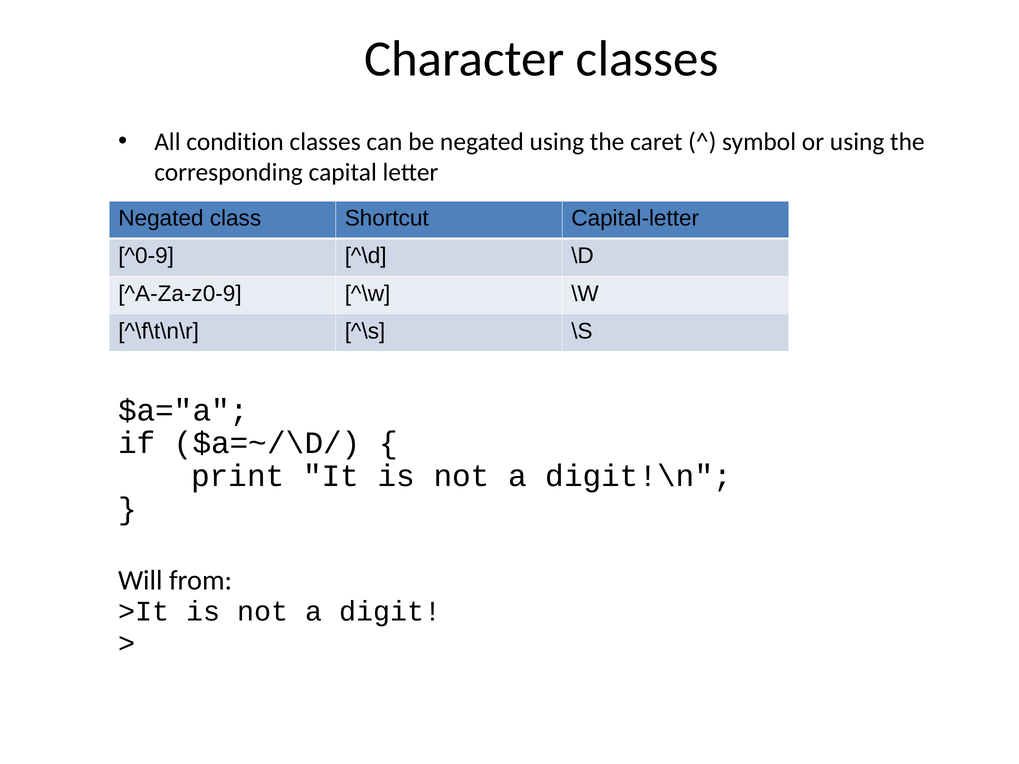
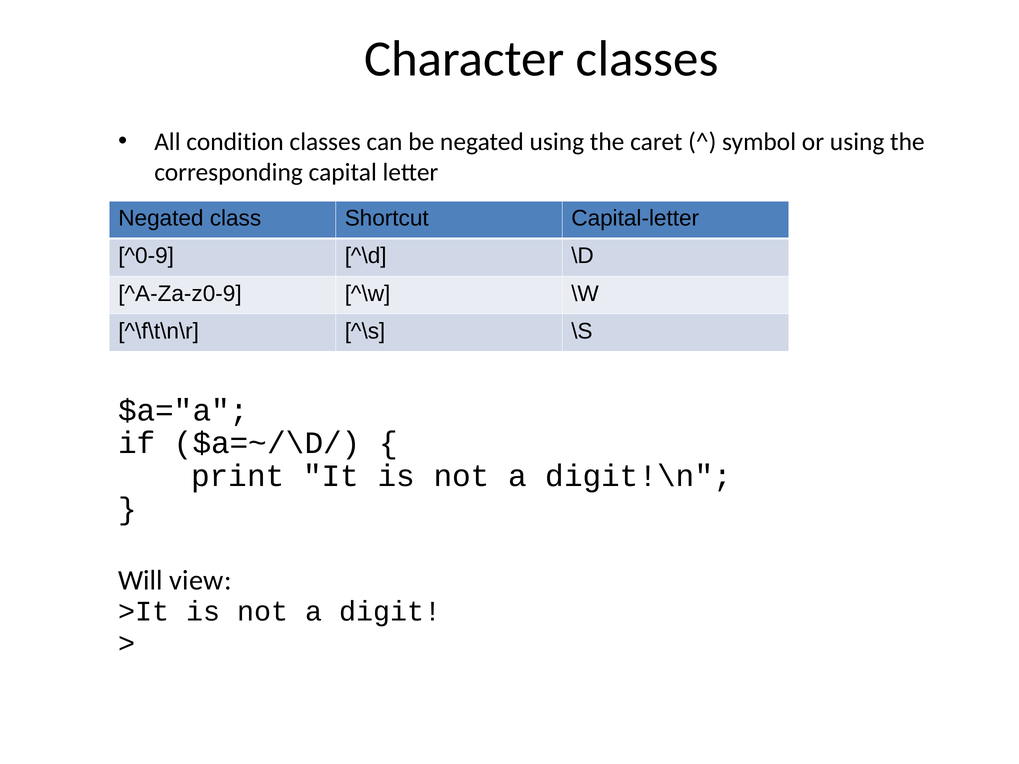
from: from -> view
